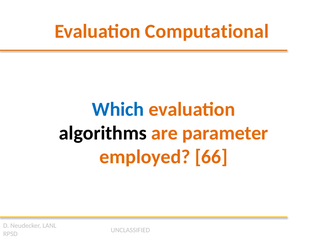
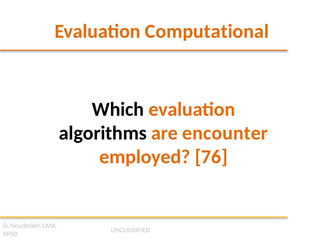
Which colour: blue -> black
parameter: parameter -> encounter
66: 66 -> 76
